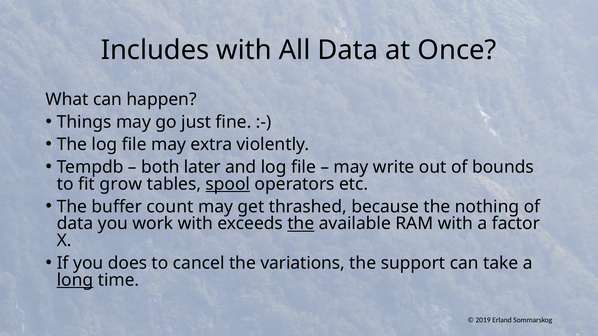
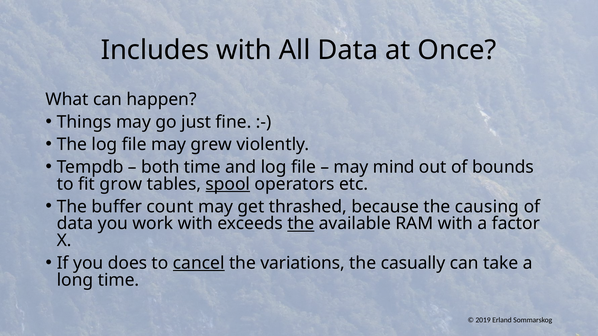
extra: extra -> grew
both later: later -> time
write: write -> mind
nothing: nothing -> causing
cancel underline: none -> present
support: support -> casually
long underline: present -> none
